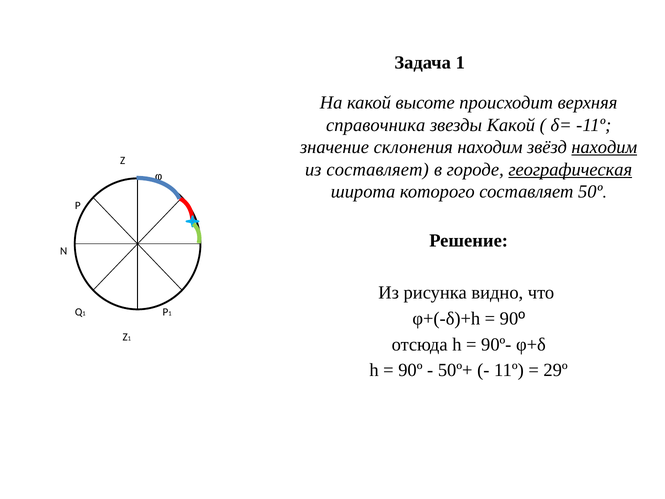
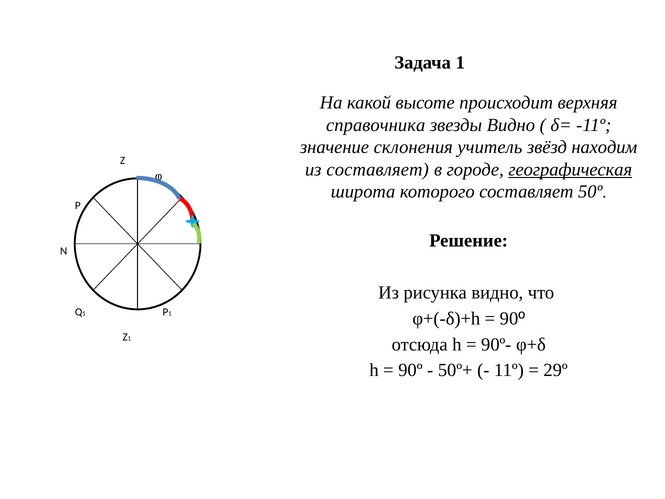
звезды Какой: Какой -> Видно
склонения находим: находим -> учитель
находим at (604, 147) underline: present -> none
